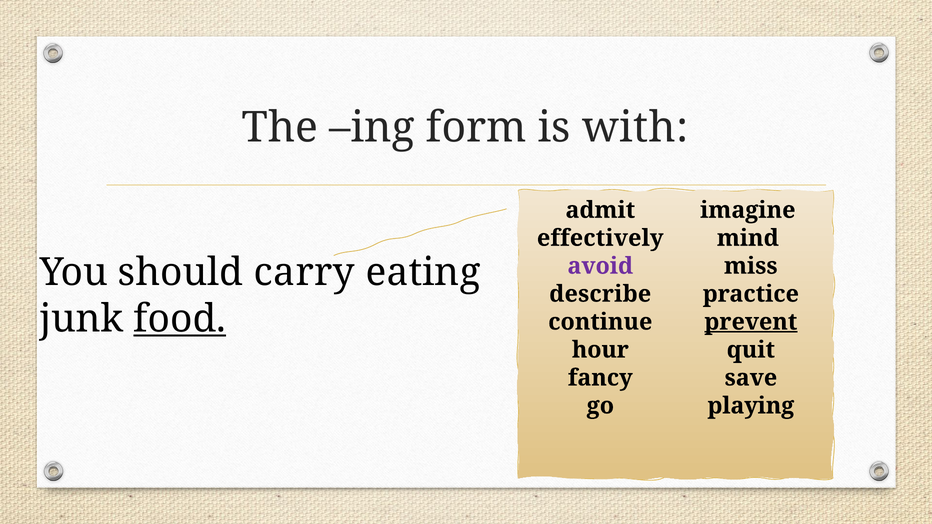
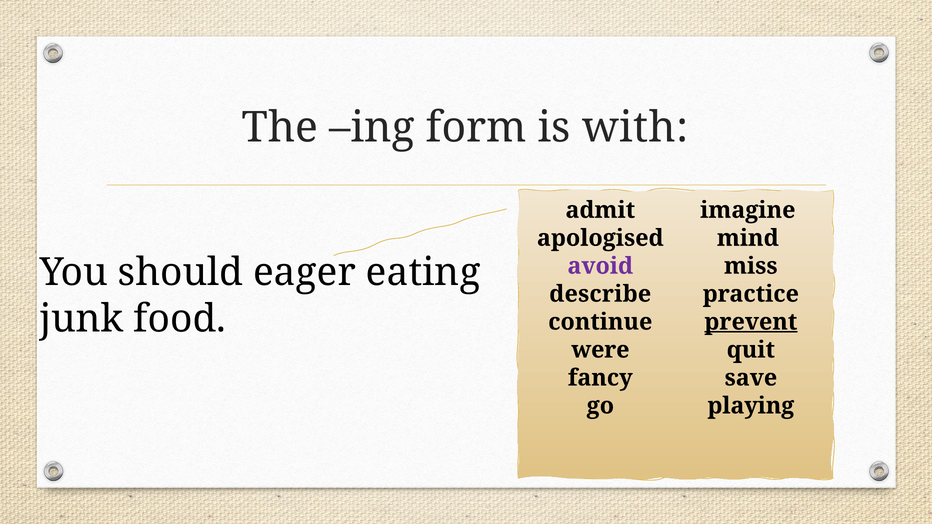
effectively: effectively -> apologised
carry: carry -> eager
food underline: present -> none
hour: hour -> were
